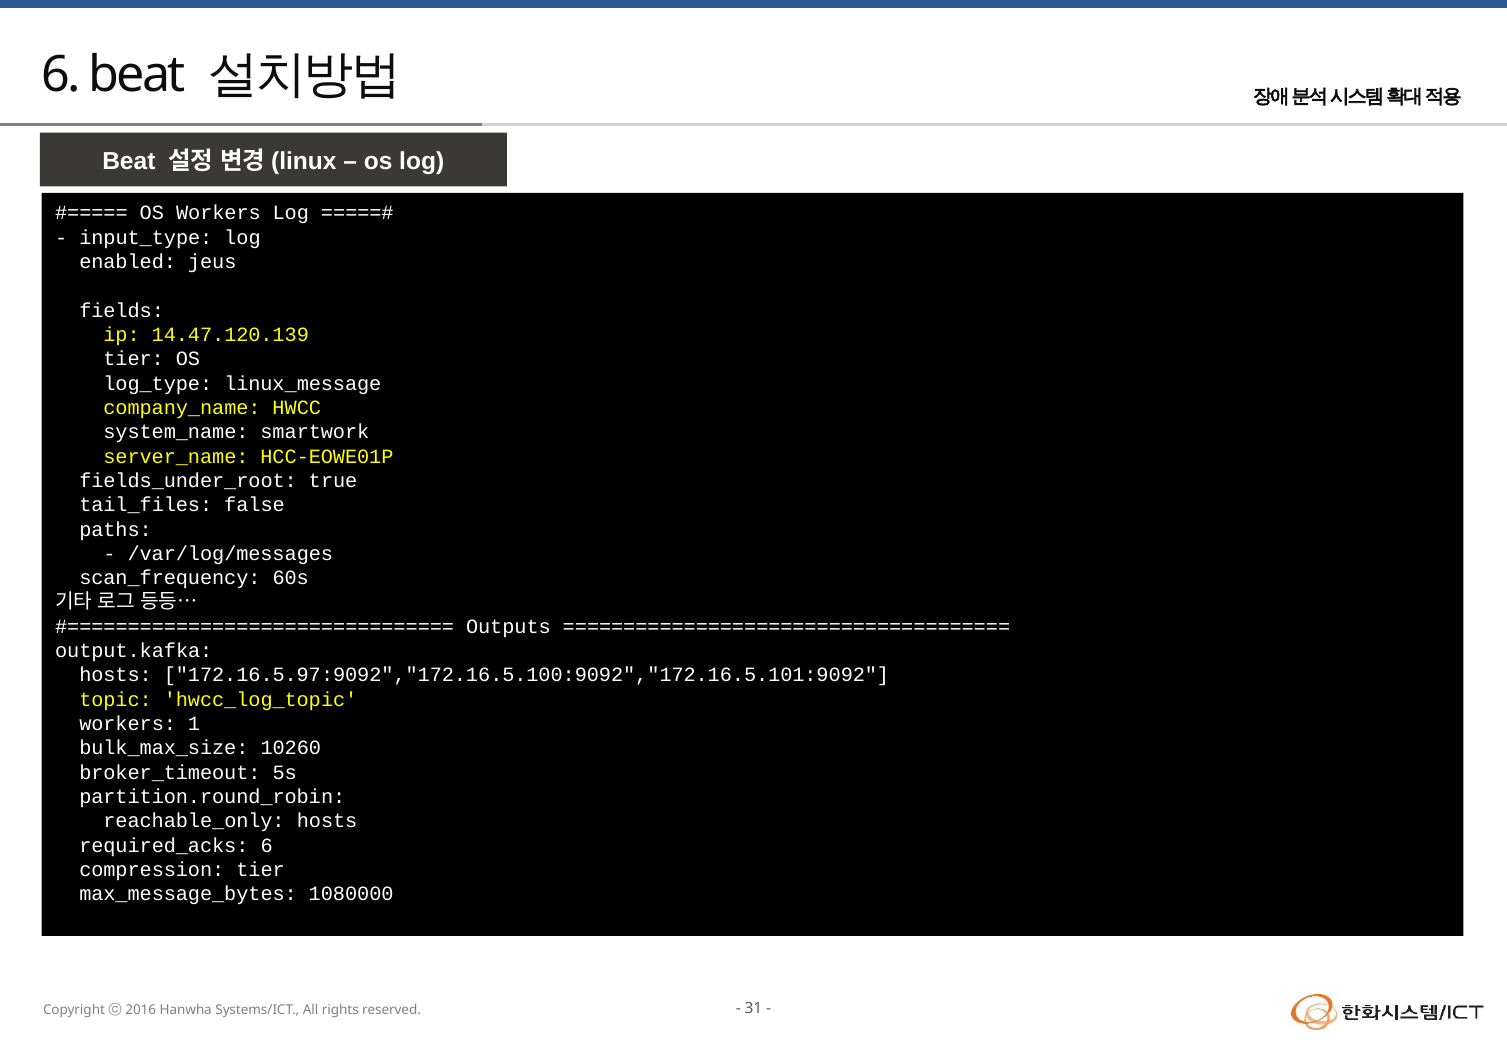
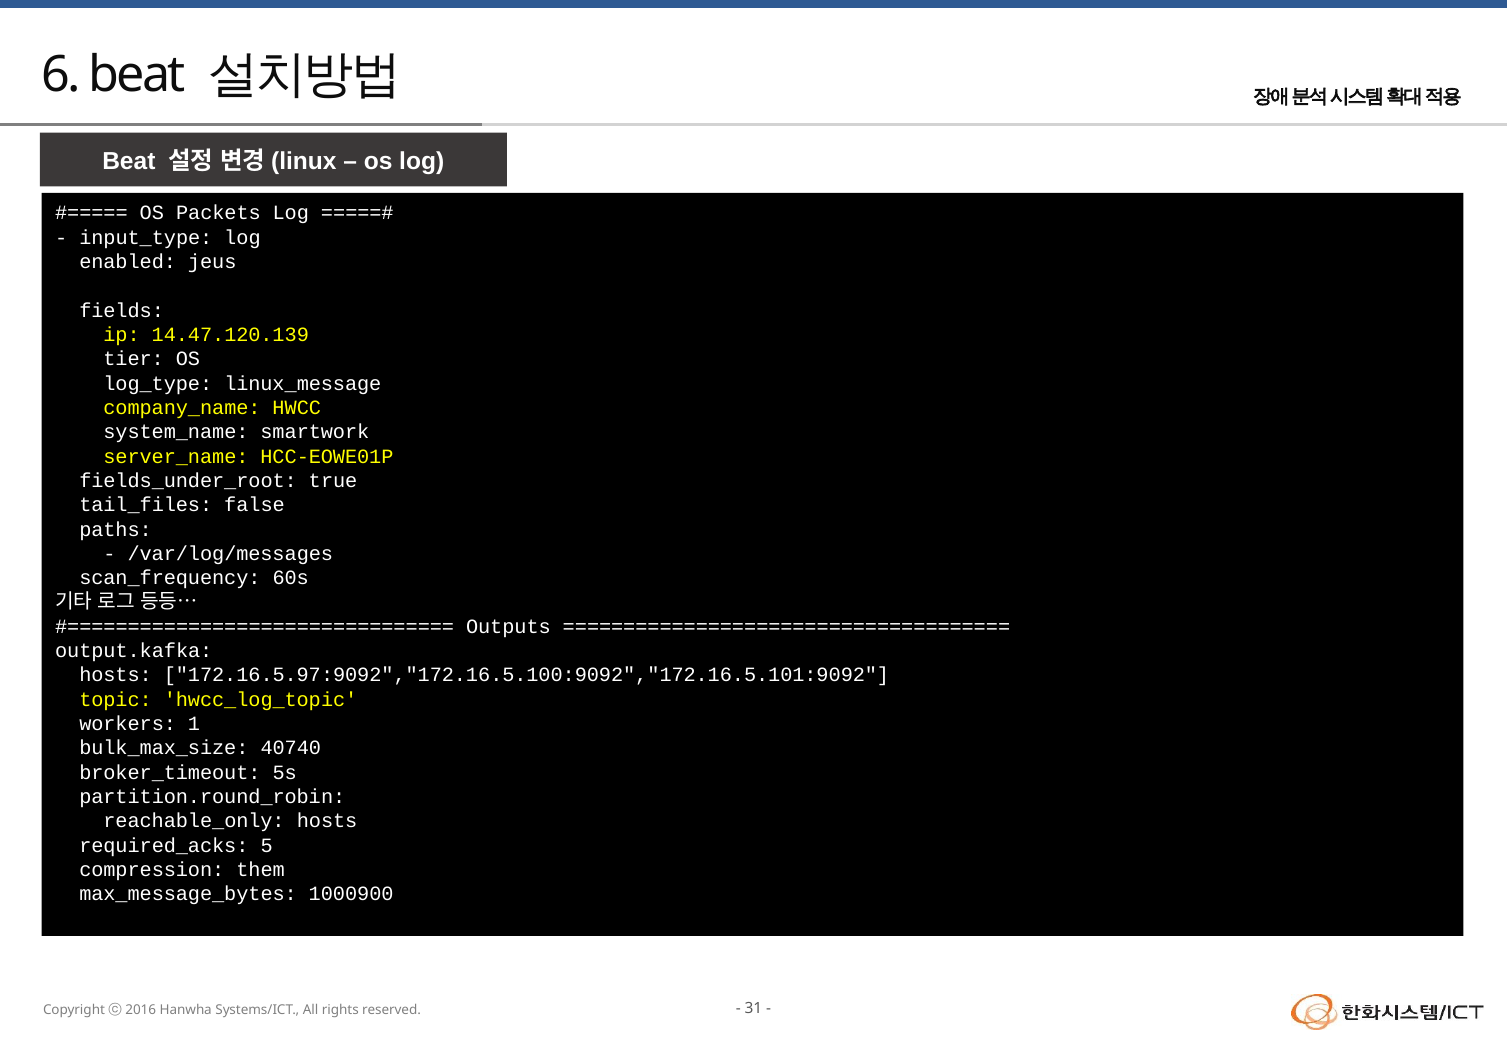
OS Workers: Workers -> Packets
10260: 10260 -> 40740
required_acks 6: 6 -> 5
compression tier: tier -> them
1080000: 1080000 -> 1000900
